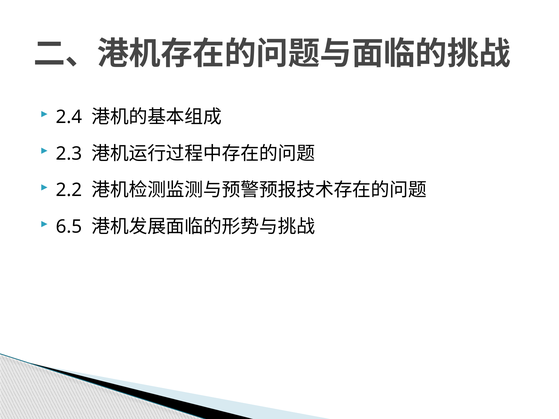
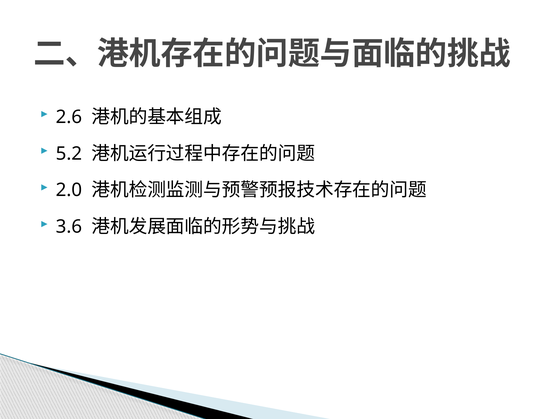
2.4: 2.4 -> 2.6
2.3: 2.3 -> 5.2
2.2: 2.2 -> 2.0
6.5: 6.5 -> 3.6
